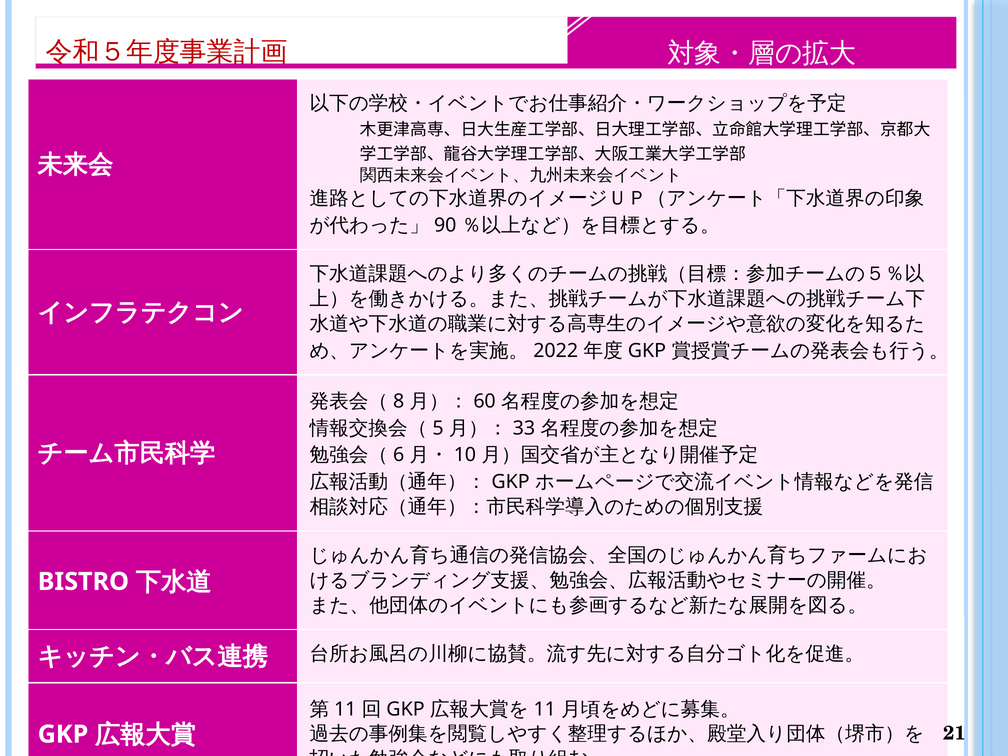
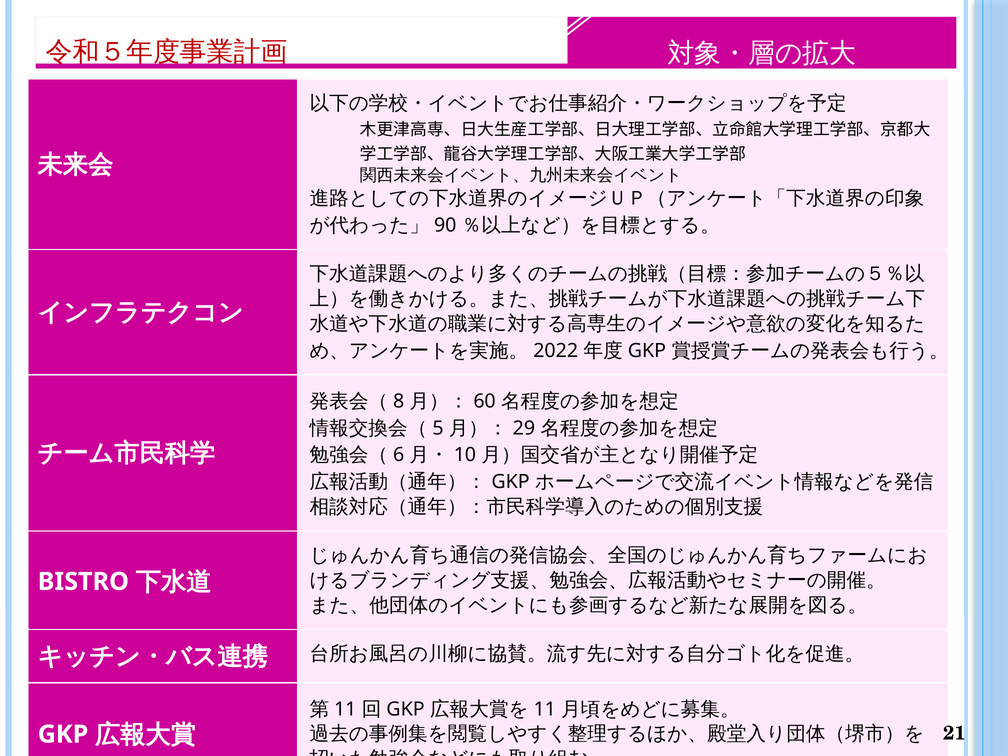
33: 33 -> 29
